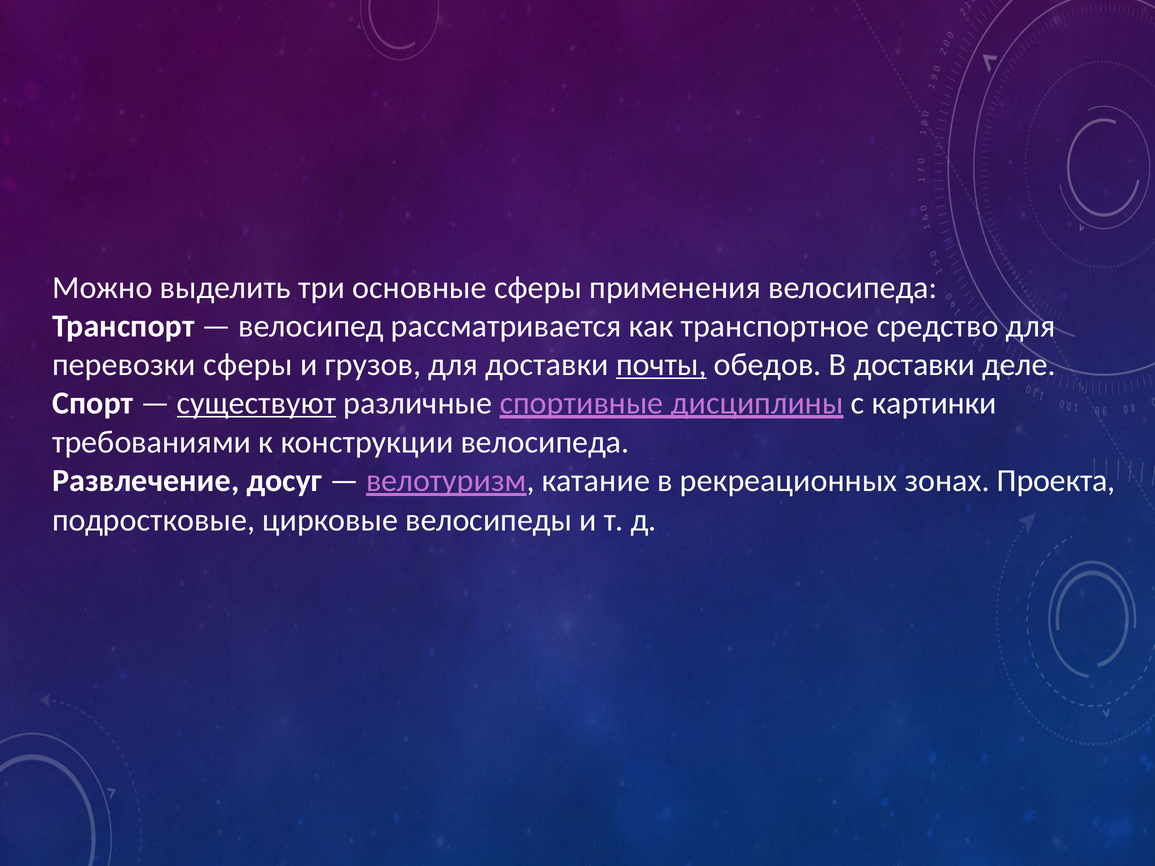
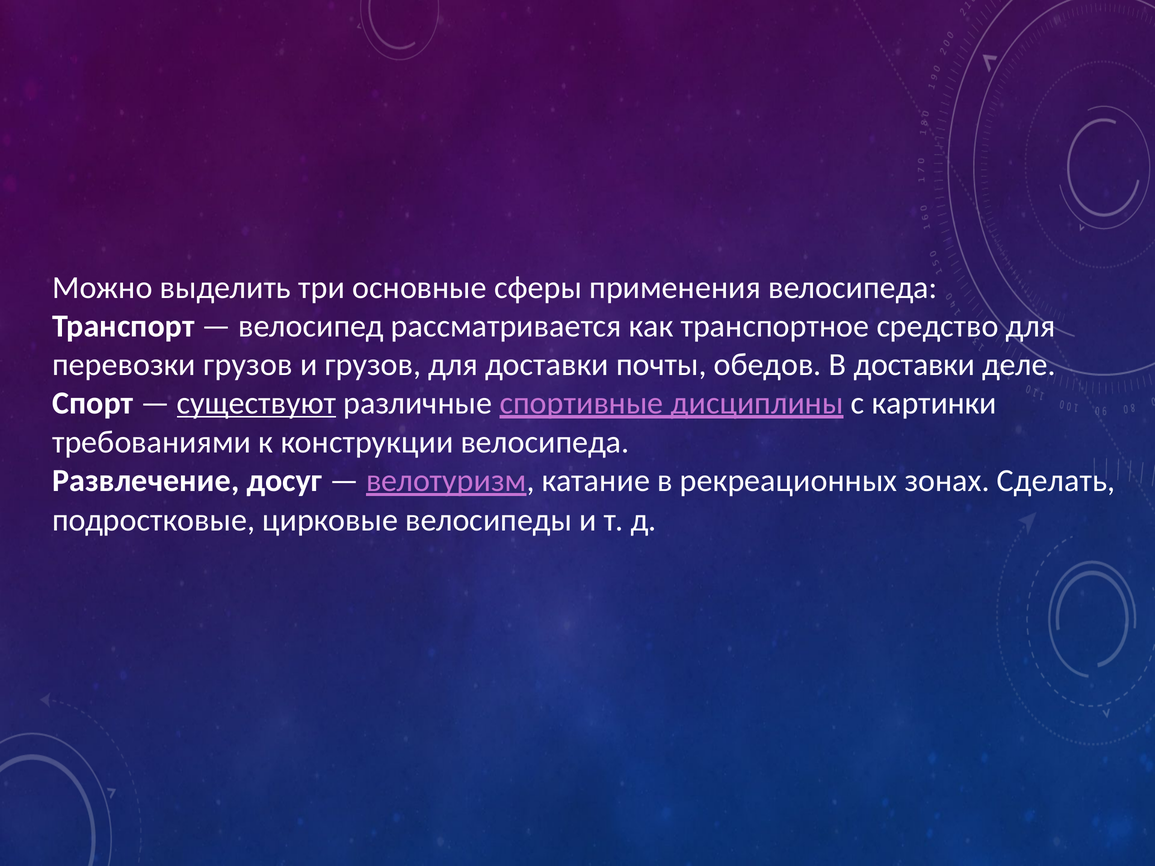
перевозки сферы: сферы -> грузов
почты underline: present -> none
Проекта: Проекта -> Сделать
